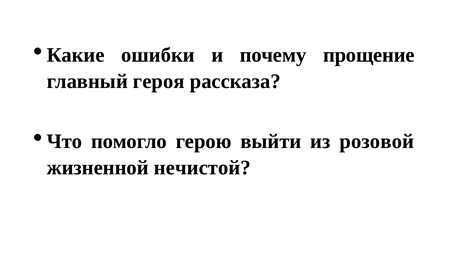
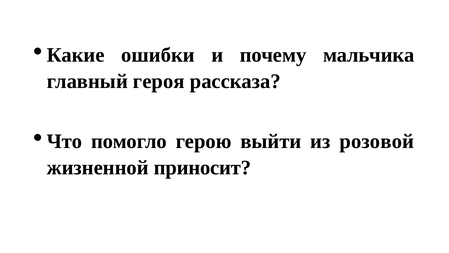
прощение: прощение -> мальчика
нечистой: нечистой -> приносит
